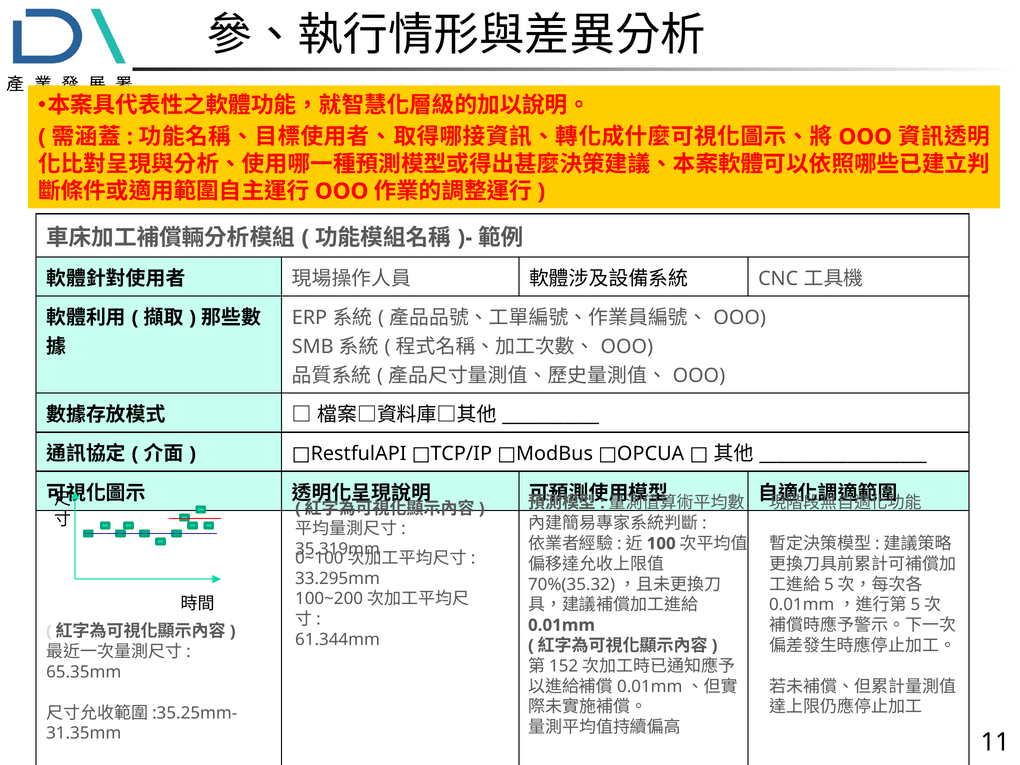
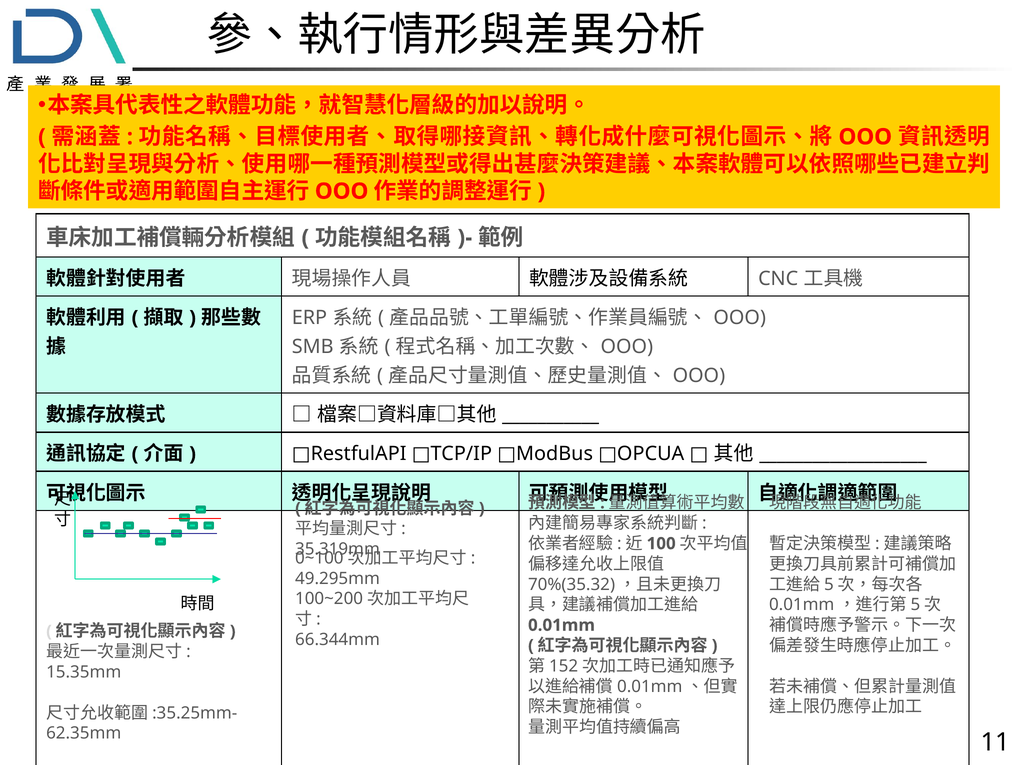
33.295mm: 33.295mm -> 49.295mm
61.344mm: 61.344mm -> 66.344mm
65.35mm: 65.35mm -> 15.35mm
31.35mm: 31.35mm -> 62.35mm
